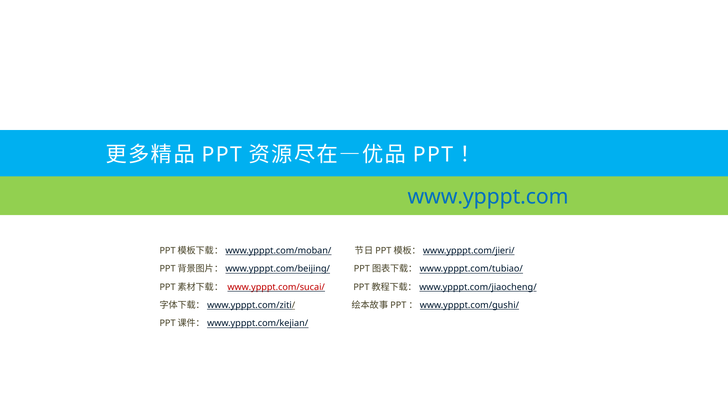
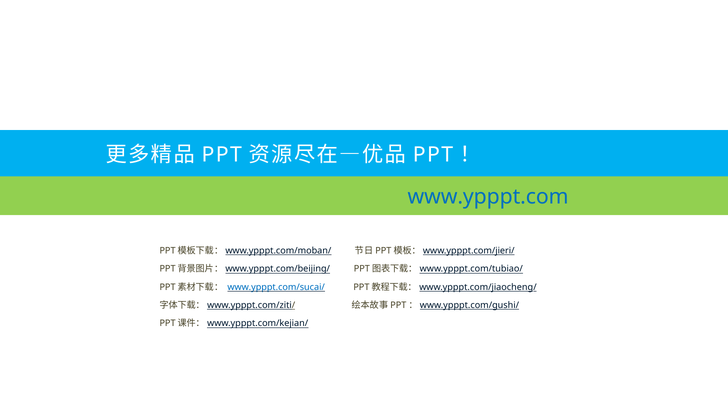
www.ypppt.com/sucai/ colour: red -> blue
